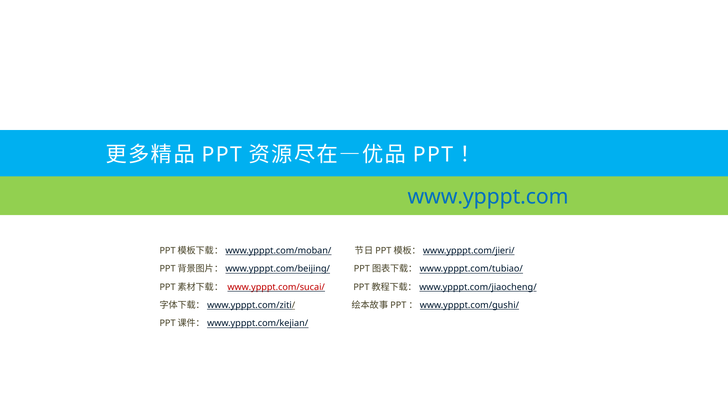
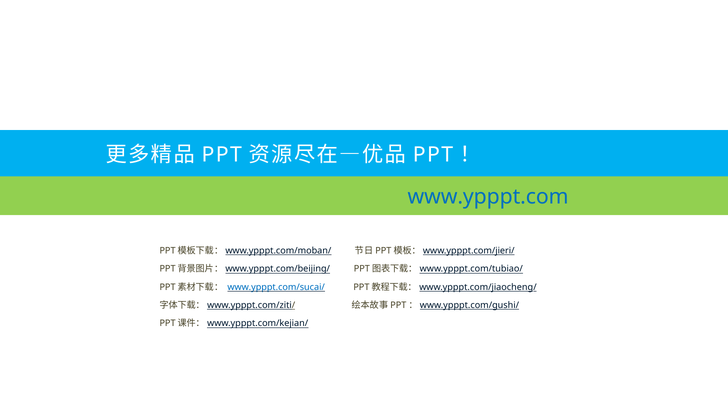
www.ypppt.com/sucai/ colour: red -> blue
